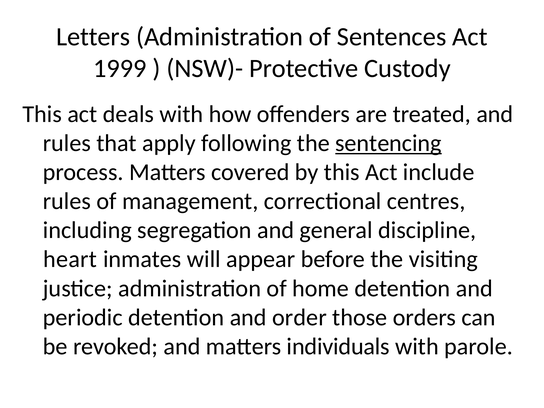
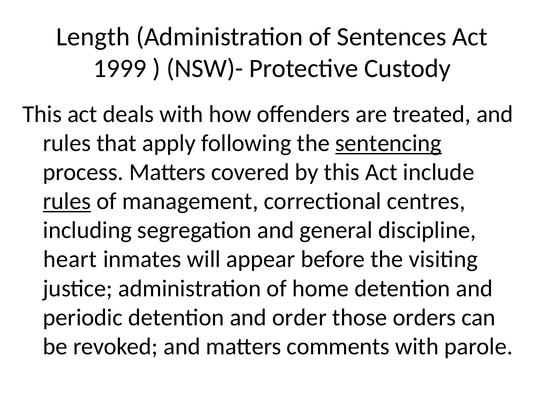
Letters: Letters -> Length
rules at (67, 201) underline: none -> present
individuals: individuals -> comments
